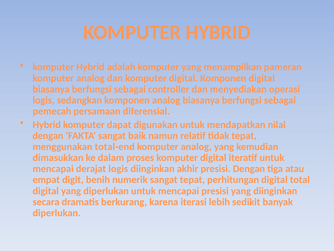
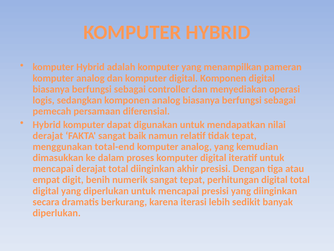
dengan at (48, 135): dengan -> derajat
derajat logis: logis -> total
